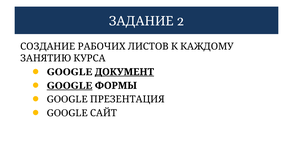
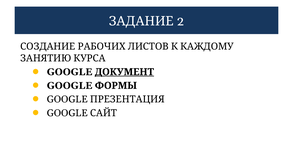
GOOGLE at (70, 86) underline: present -> none
